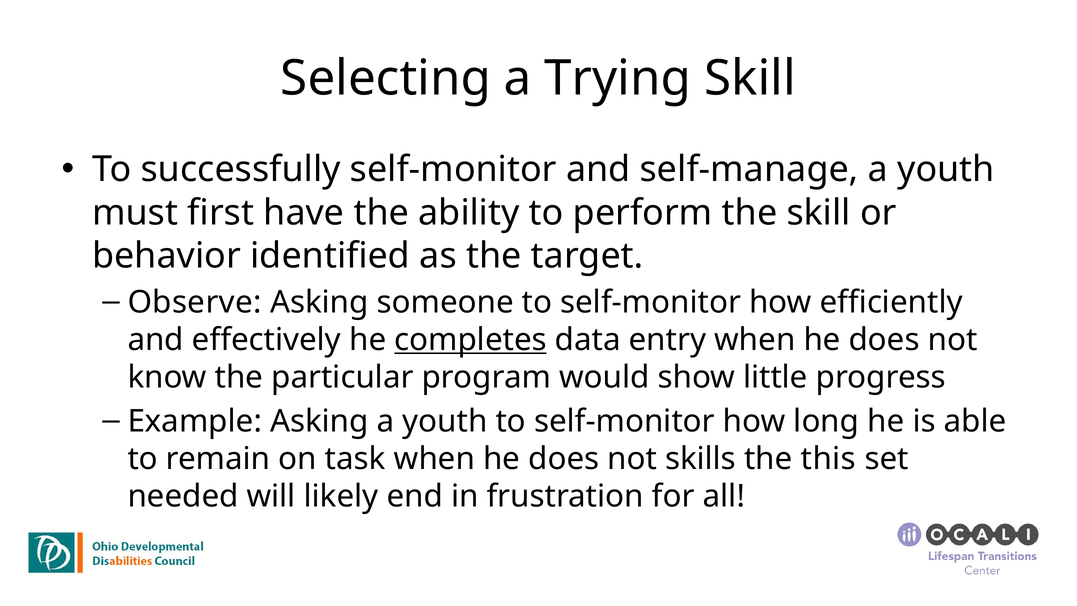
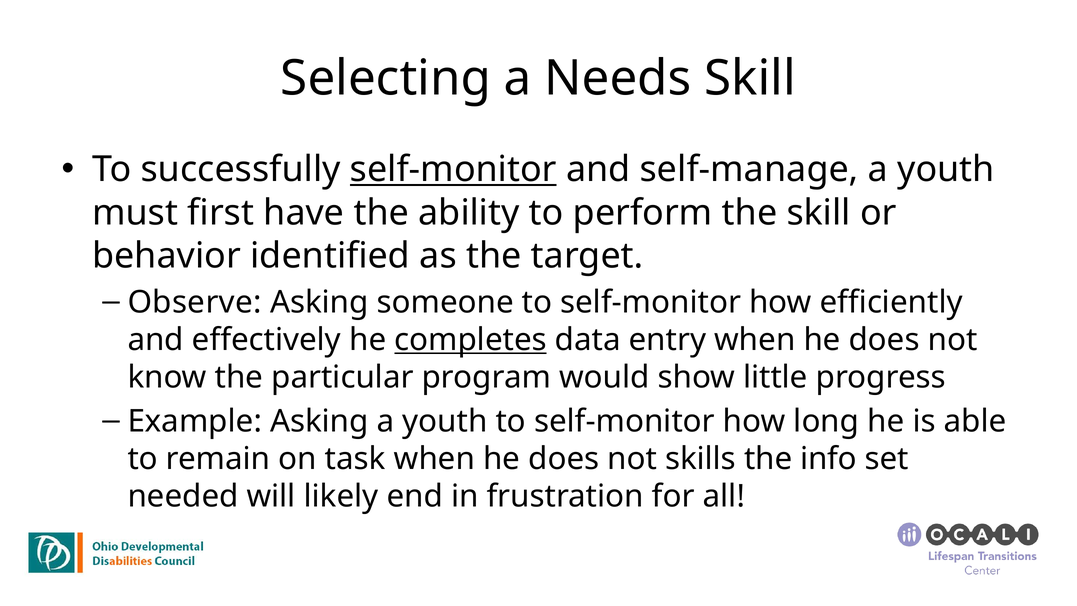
Trying: Trying -> Needs
self-monitor at (453, 169) underline: none -> present
this: this -> info
